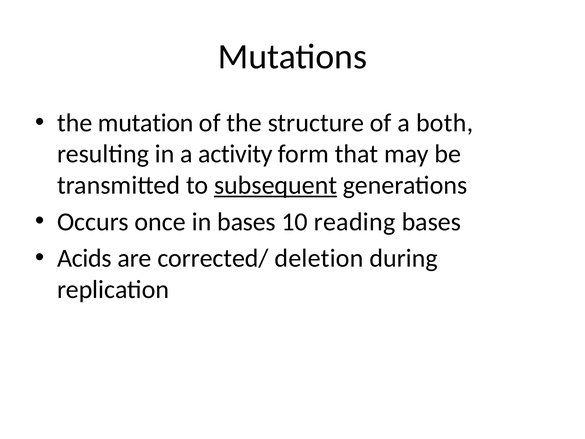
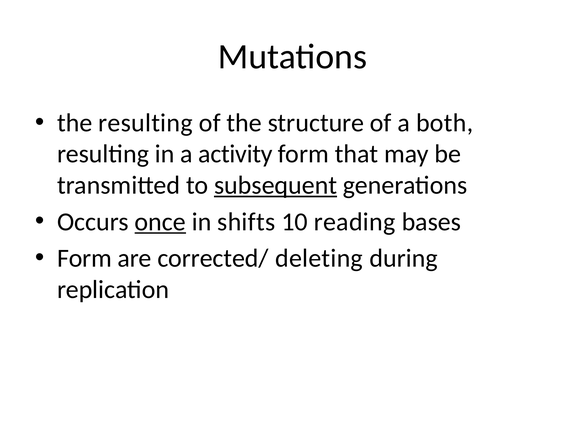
the mutation: mutation -> resulting
once underline: none -> present
in bases: bases -> shifts
Acids at (84, 258): Acids -> Form
deletion: deletion -> deleting
